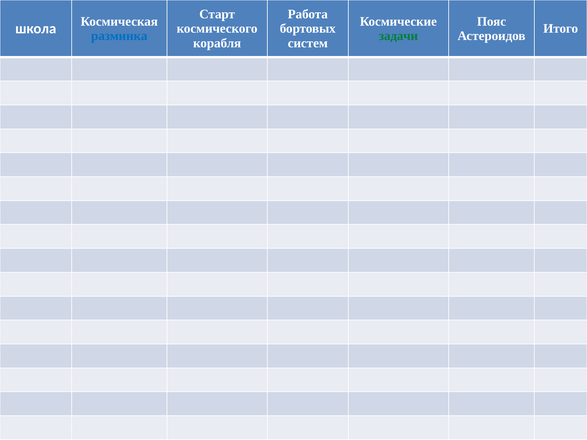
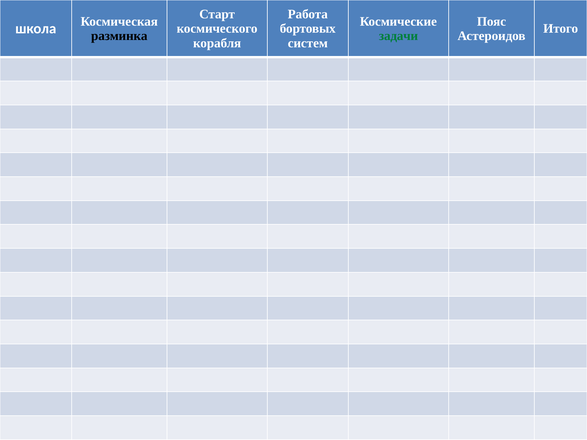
разминка colour: blue -> black
